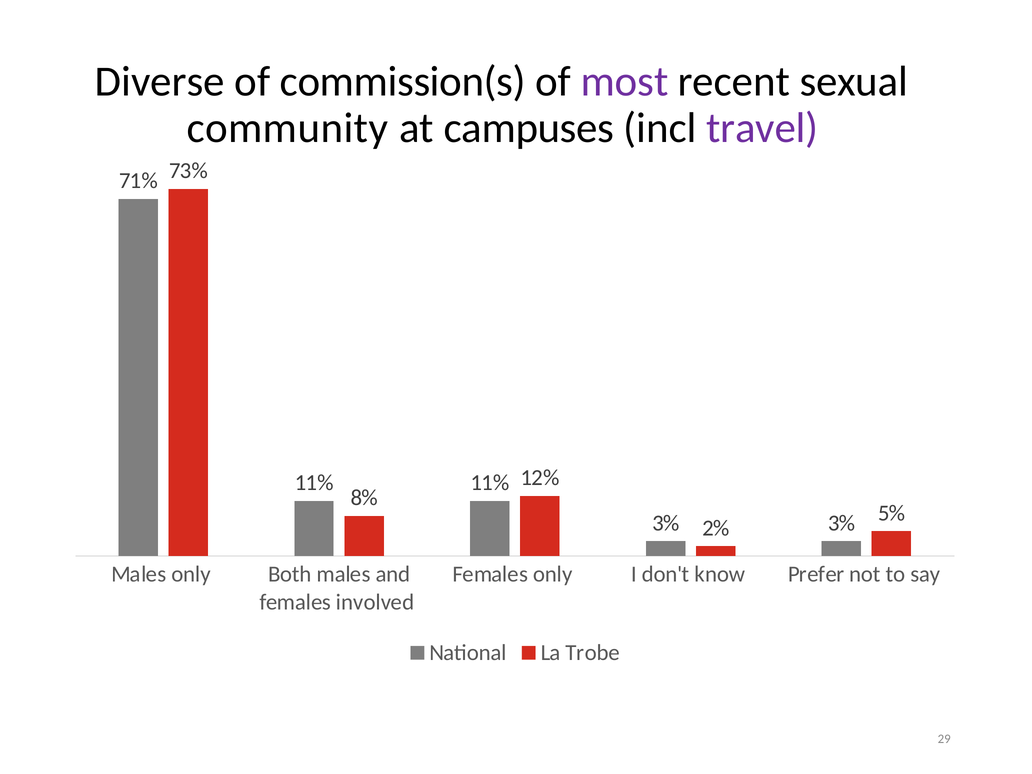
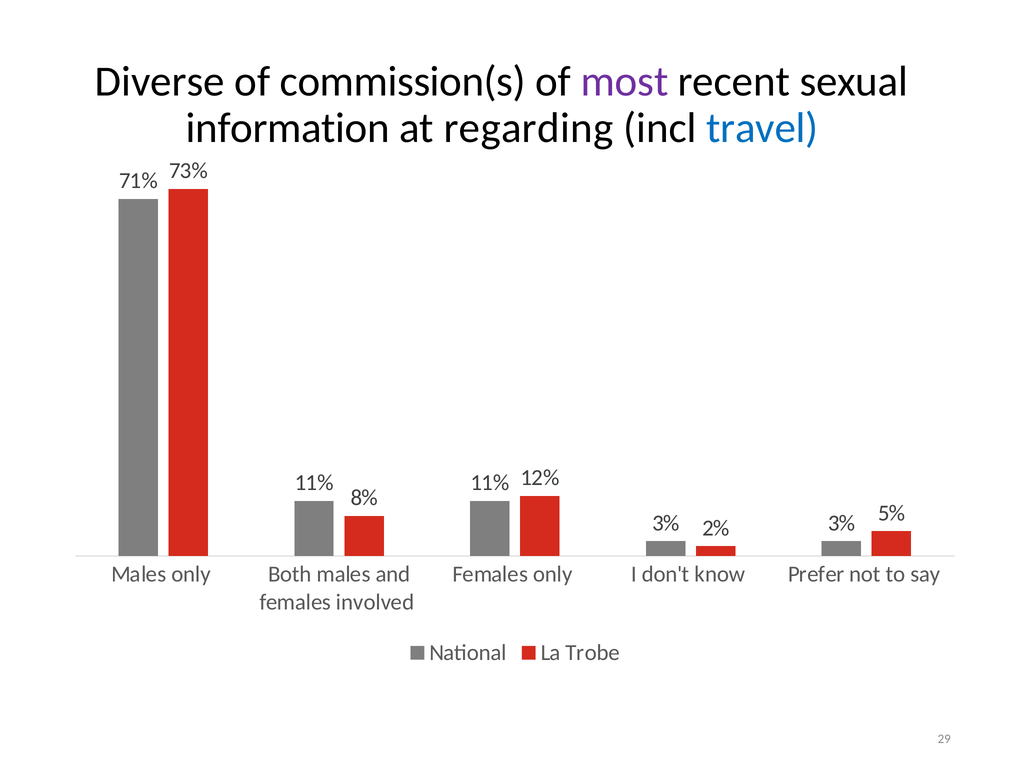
community: community -> information
campuses: campuses -> regarding
travel colour: purple -> blue
